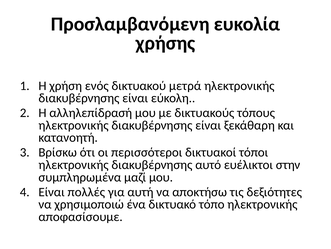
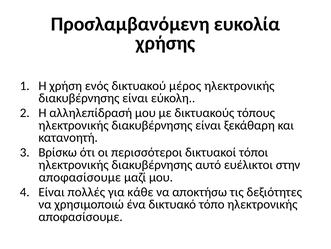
μετρά: μετρά -> μέρος
συμπληρωμένα at (80, 177): συμπληρωμένα -> αποφασίσουμε
αυτή: αυτή -> κάθε
